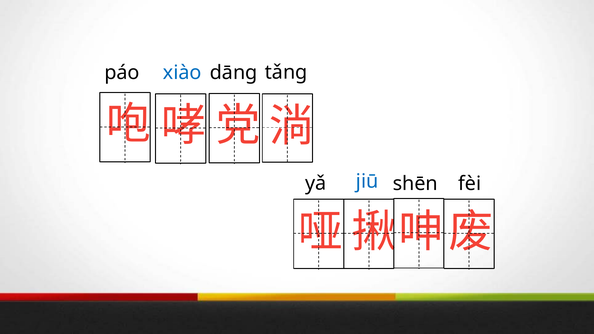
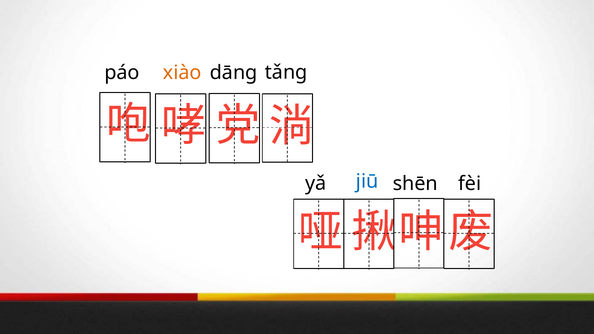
xiào colour: blue -> orange
